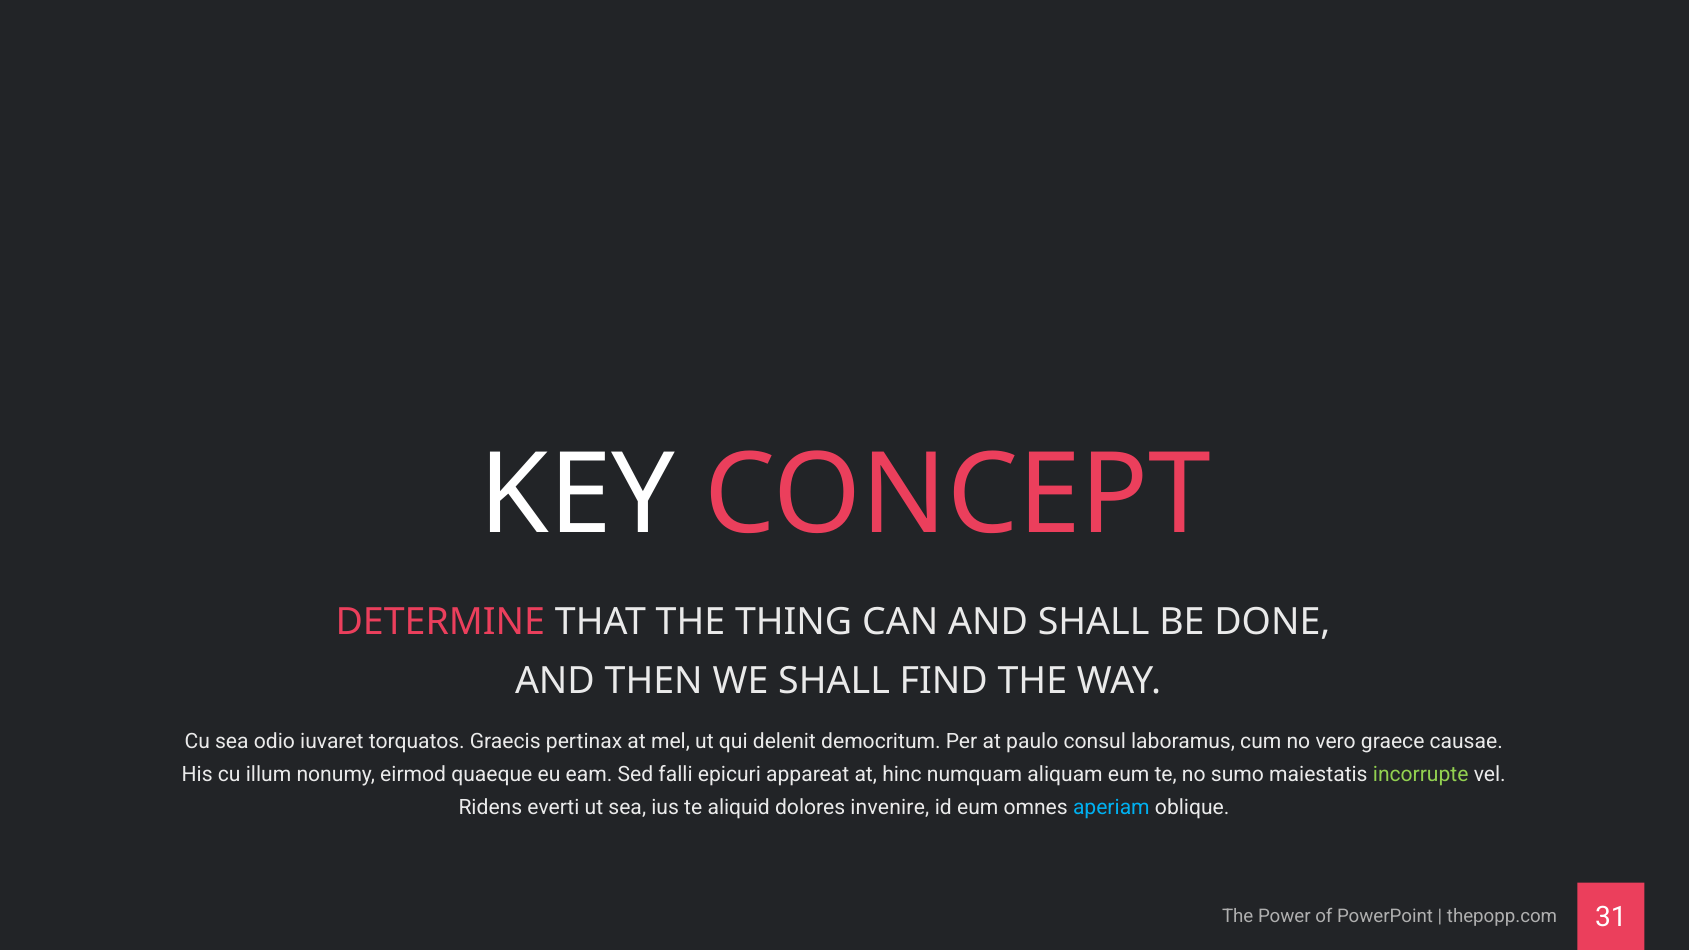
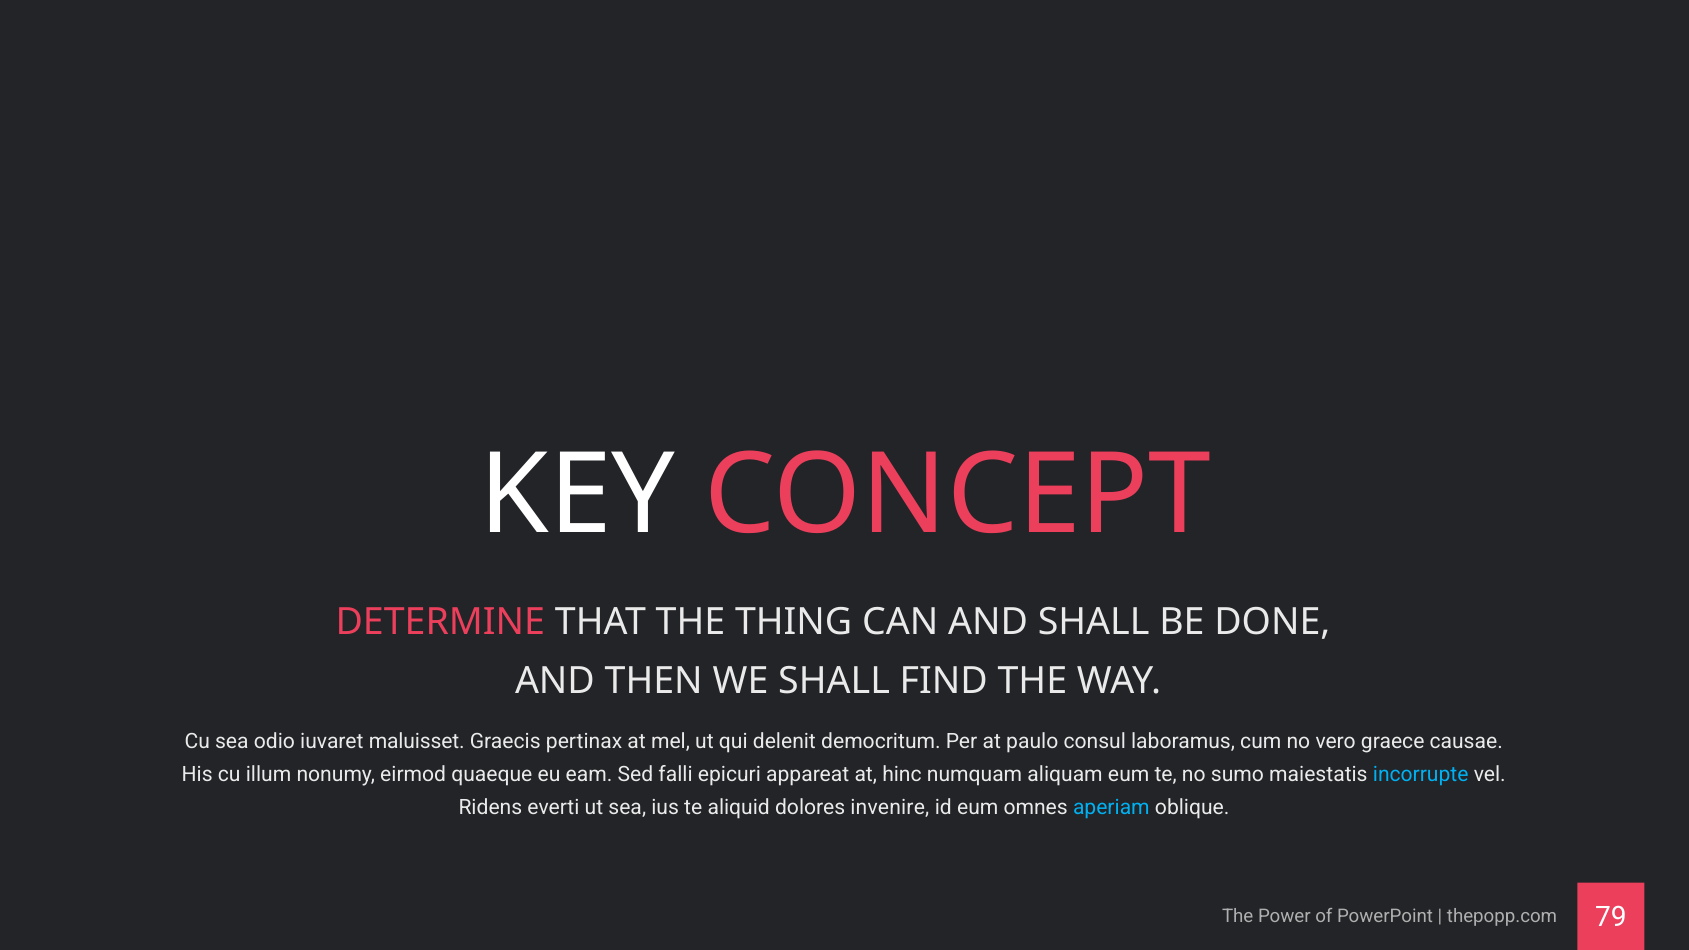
torquatos: torquatos -> maluisset
incorrupte colour: light green -> light blue
31: 31 -> 79
